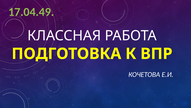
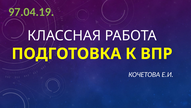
17.04.49: 17.04.49 -> 97.04.19
